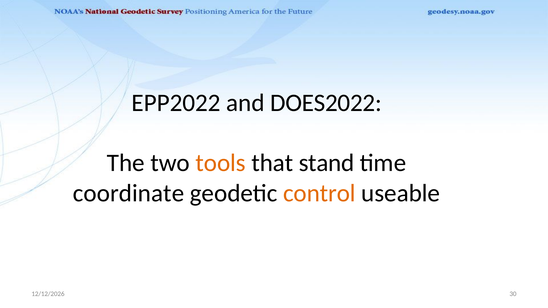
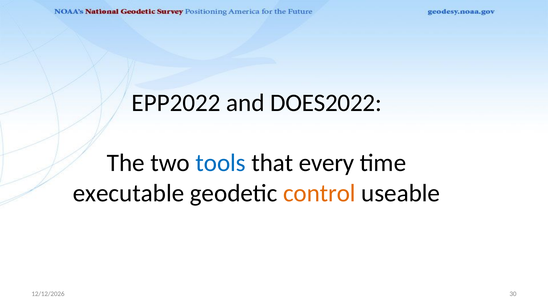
tools colour: orange -> blue
stand: stand -> every
coordinate: coordinate -> executable
